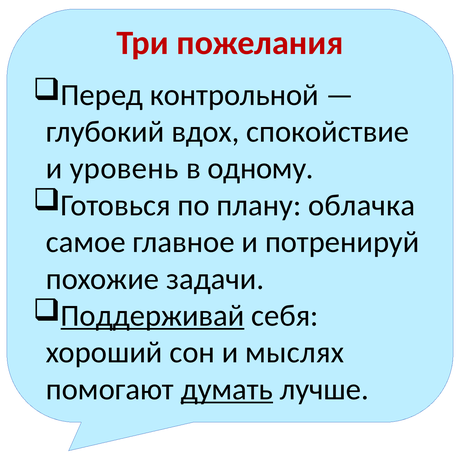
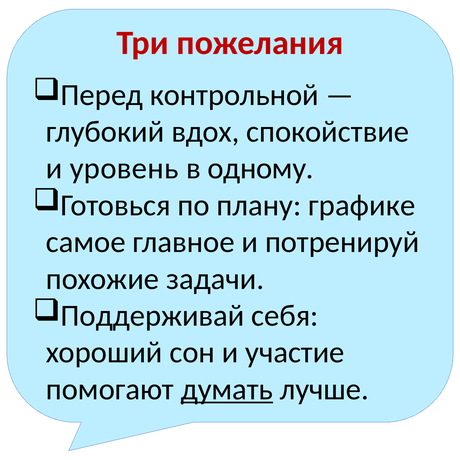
облачка: облачка -> графике
Поддерживай underline: present -> none
мыслях: мыслях -> участие
